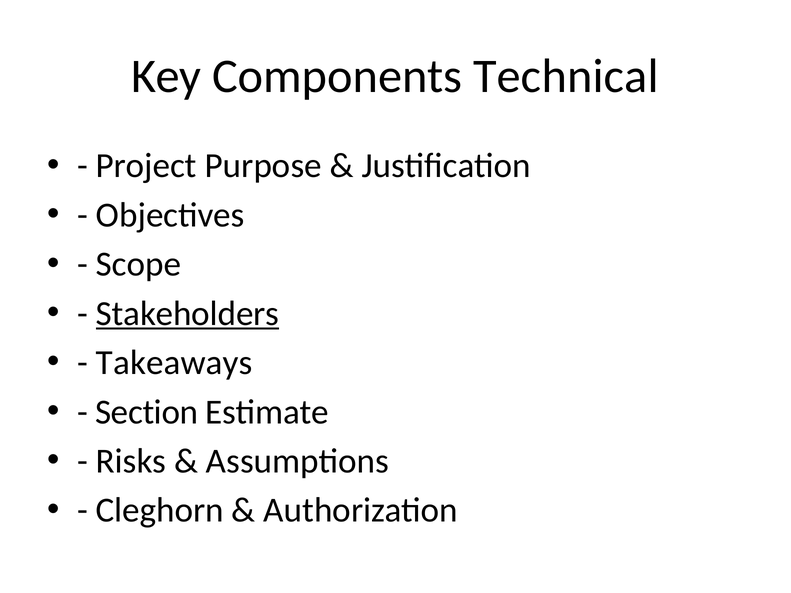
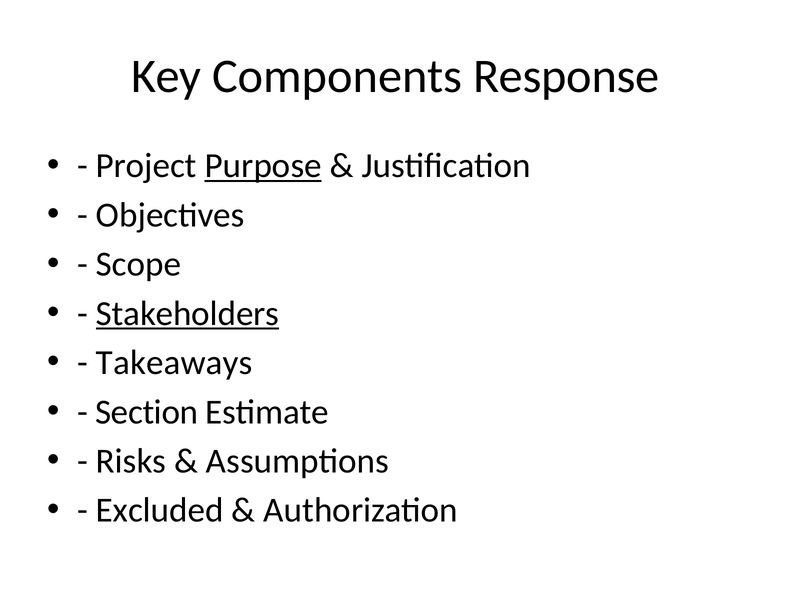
Technical: Technical -> Response
Purpose underline: none -> present
Cleghorn: Cleghorn -> Excluded
